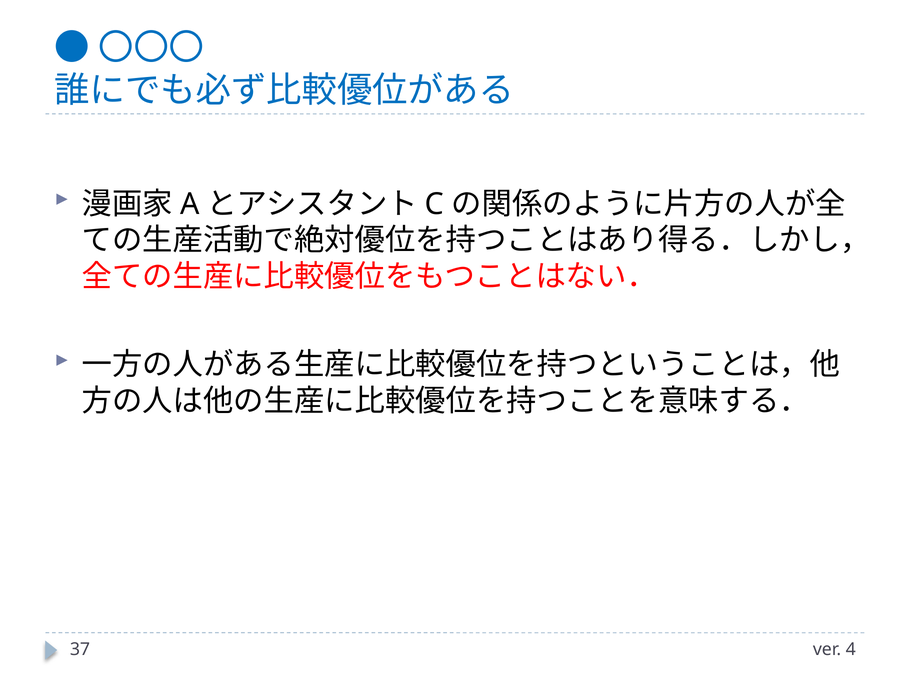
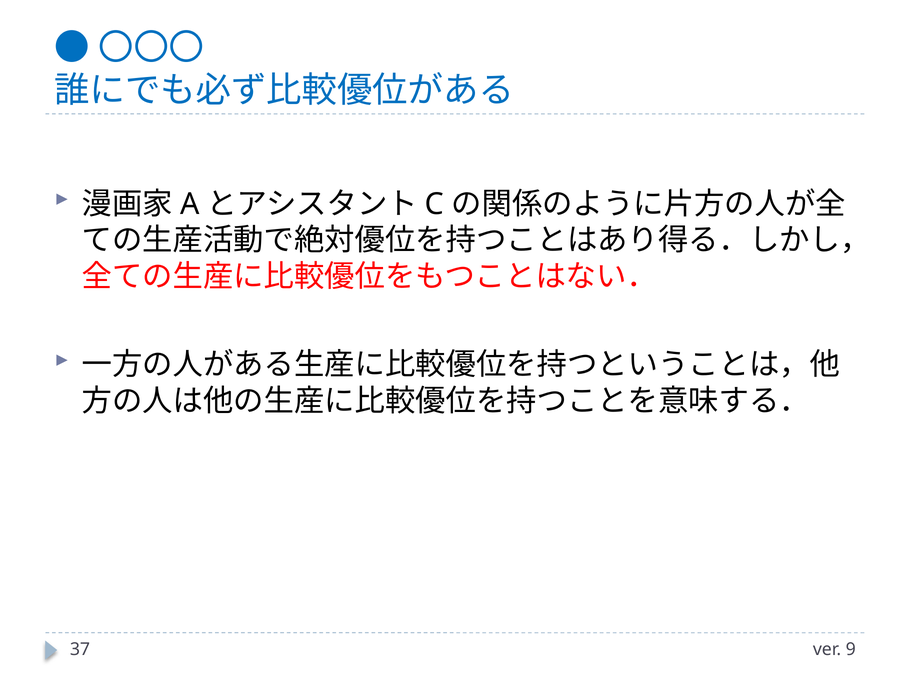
4: 4 -> 9
